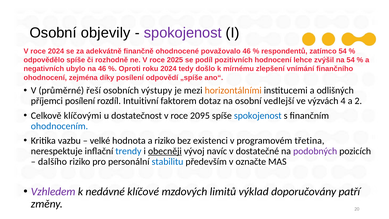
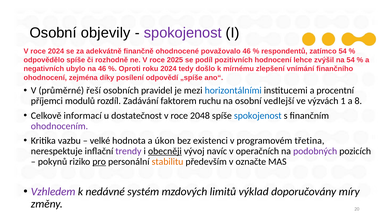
výstupy: výstupy -> pravidel
horizontálními colour: orange -> blue
odlišných: odlišných -> procentní
příjemci posílení: posílení -> modulů
Intuitivní: Intuitivní -> Zadávání
dotaz: dotaz -> ruchu
4: 4 -> 1
2: 2 -> 8
klíčovými: klíčovými -> informací
2095: 2095 -> 2048
ohodnocením colour: blue -> purple
a riziko: riziko -> úkon
trendy colour: blue -> purple
dostatečné: dostatečné -> operačních
dalšího: dalšího -> pokynů
pro underline: none -> present
stabilitu colour: blue -> orange
klíčové: klíčové -> systém
patří: patří -> míry
